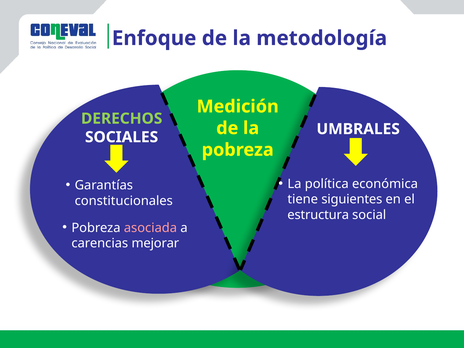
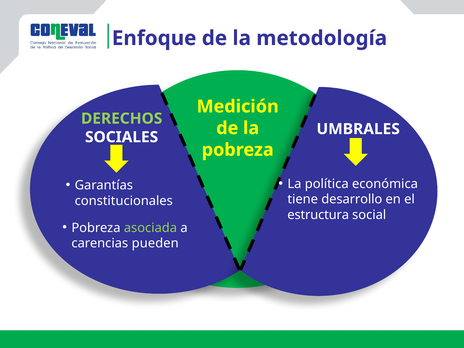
siguientes: siguientes -> desarrollo
asociada colour: pink -> light green
mejorar: mejorar -> pueden
